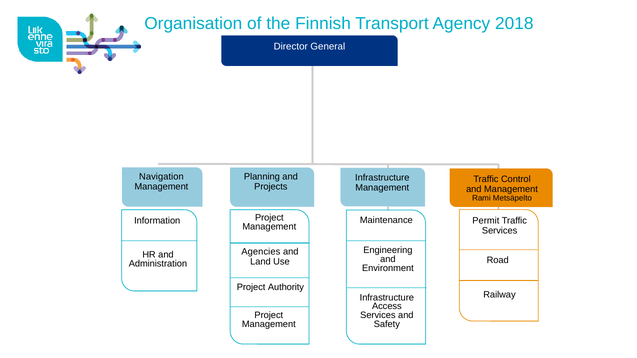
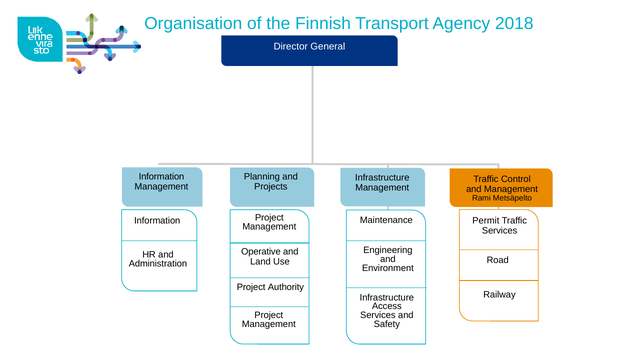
Navigation at (161, 177): Navigation -> Information
Agencies: Agencies -> Operative
